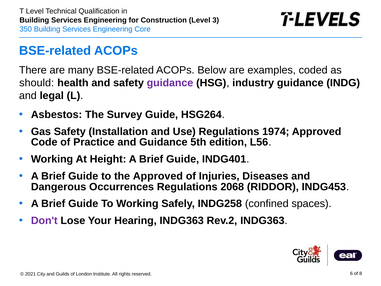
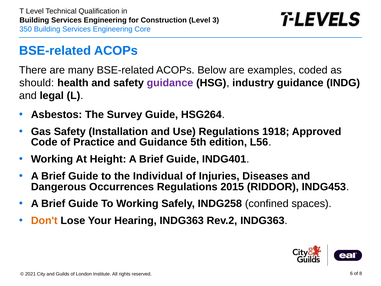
1974: 1974 -> 1918
the Approved: Approved -> Individual
2068: 2068 -> 2015
Don't colour: purple -> orange
